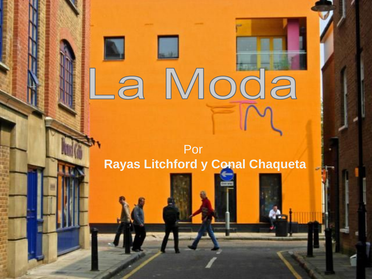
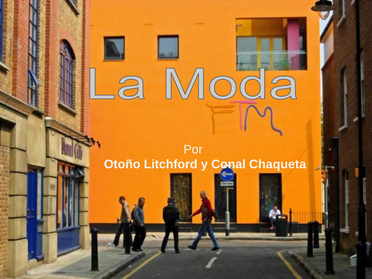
Rayas: Rayas -> Otoño
